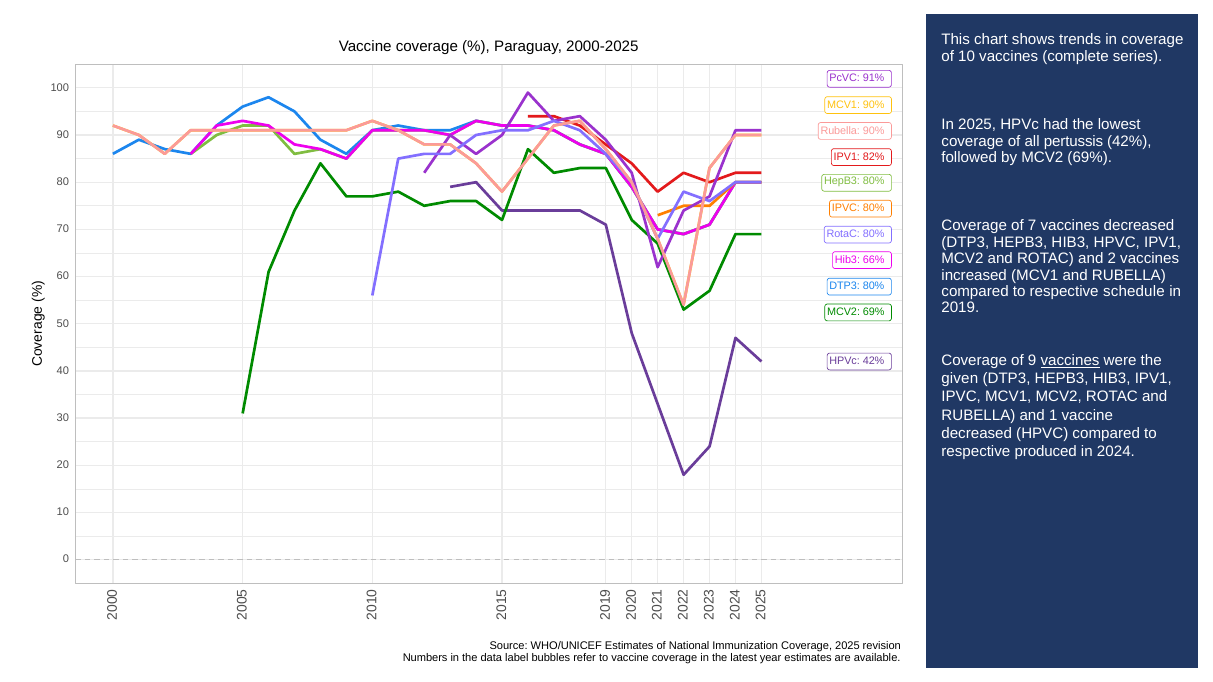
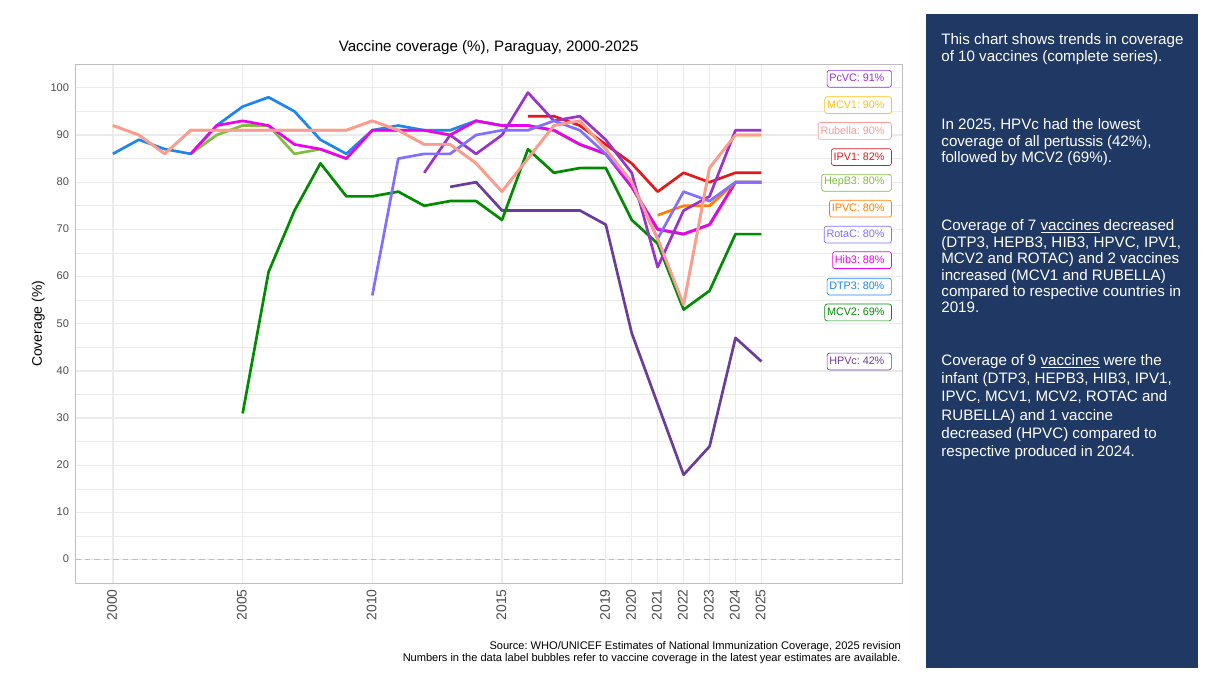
vaccines at (1070, 226) underline: none -> present
66%: 66% -> 88%
schedule: schedule -> countries
given: given -> infant
